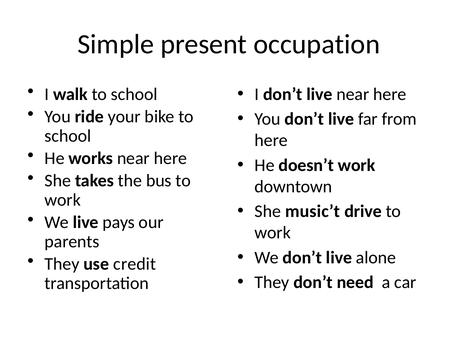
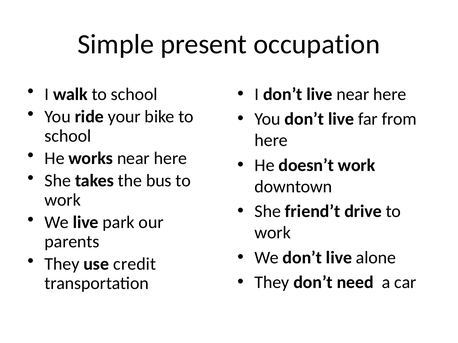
music’t: music’t -> friend’t
pays: pays -> park
